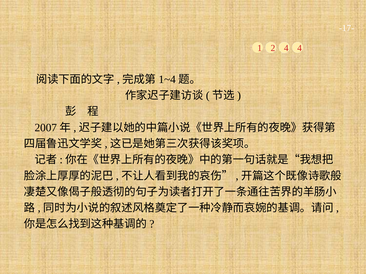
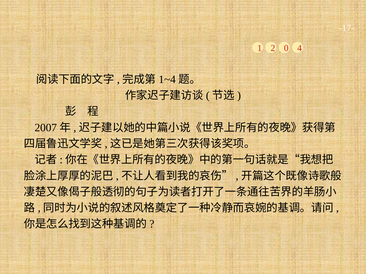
2 4: 4 -> 0
